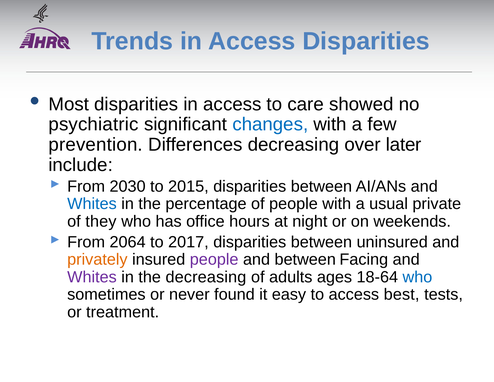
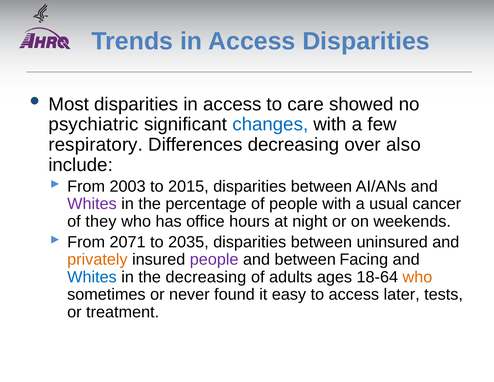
prevention: prevention -> respiratory
later: later -> also
2030: 2030 -> 2003
Whites at (92, 204) colour: blue -> purple
private: private -> cancer
2064: 2064 -> 2071
2017: 2017 -> 2035
Whites at (92, 277) colour: purple -> blue
who at (417, 277) colour: blue -> orange
best: best -> later
